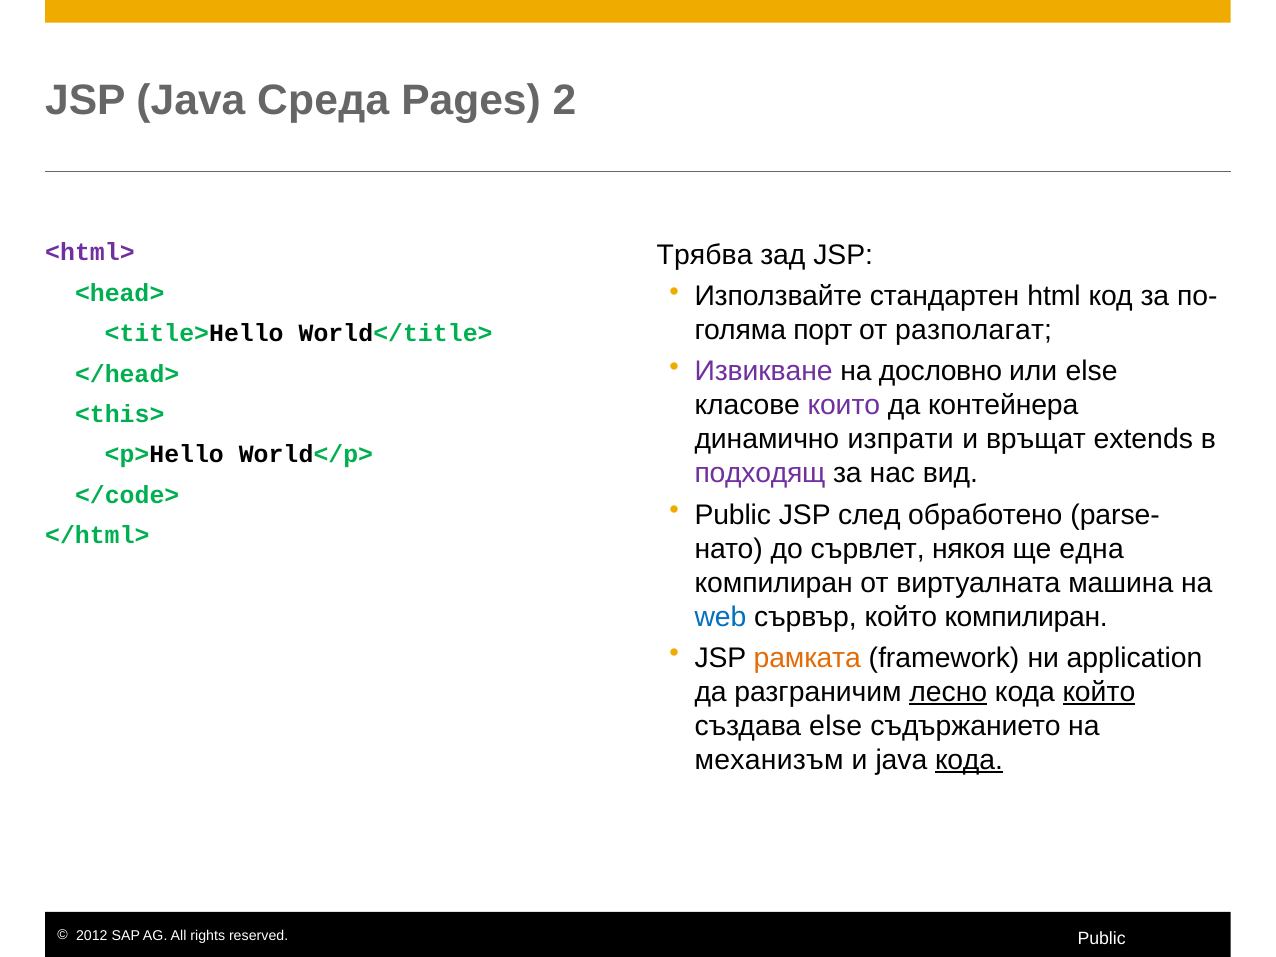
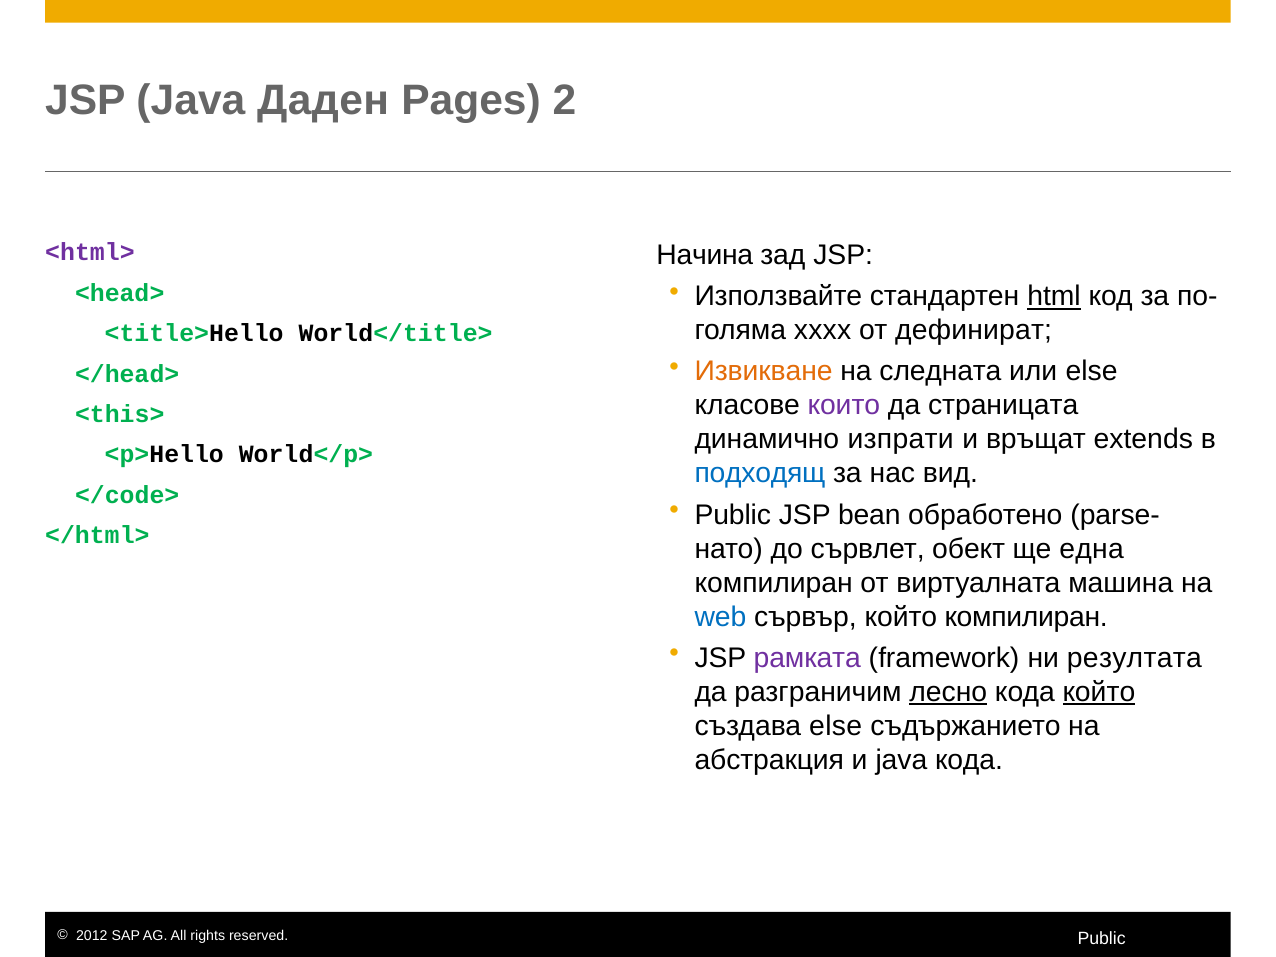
Среда: Среда -> Даден
Трябва: Трябва -> Начина
html underline: none -> present
порт: порт -> xxxx
разполагат: разполагат -> дефинират
Извикване colour: purple -> orange
дословно: дословно -> следната
контейнера: контейнера -> страницата
подходящ colour: purple -> blue
след: след -> bean
някоя: някоя -> обект
рамката colour: orange -> purple
application: application -> резултата
механизъм: механизъм -> абстракция
кода at (969, 760) underline: present -> none
